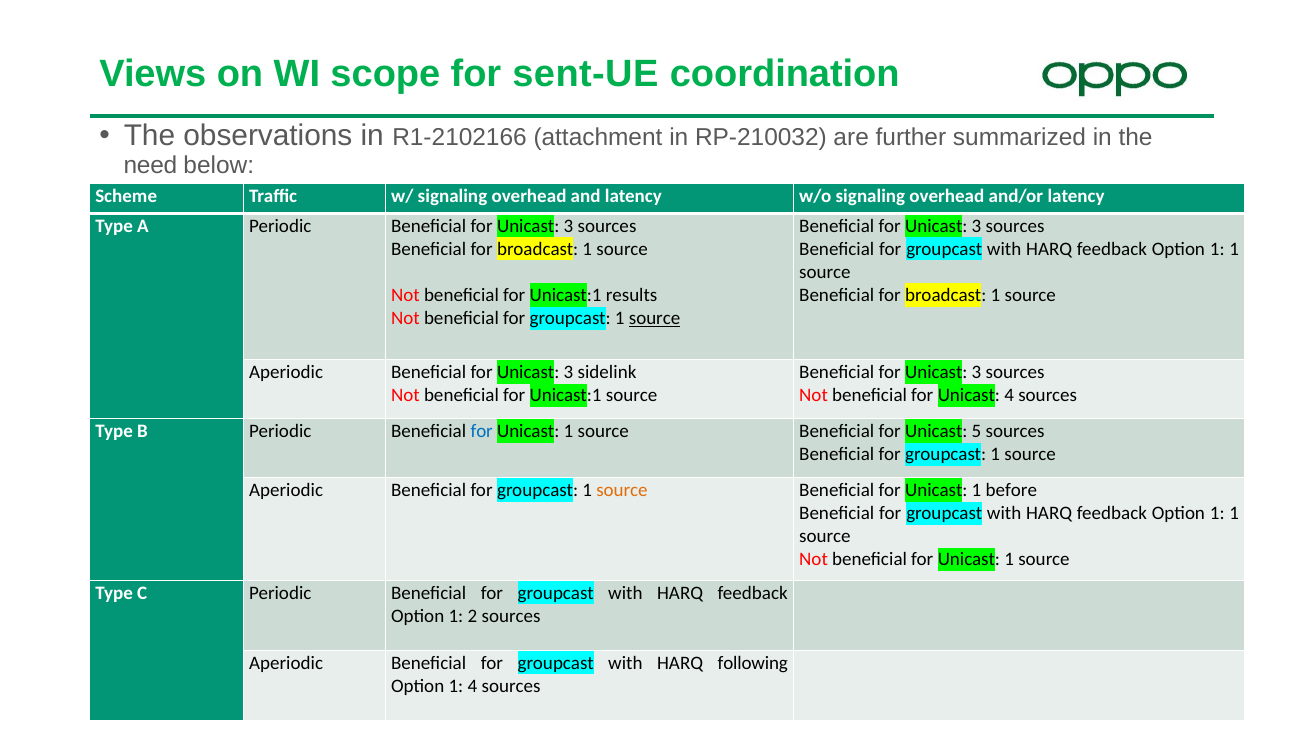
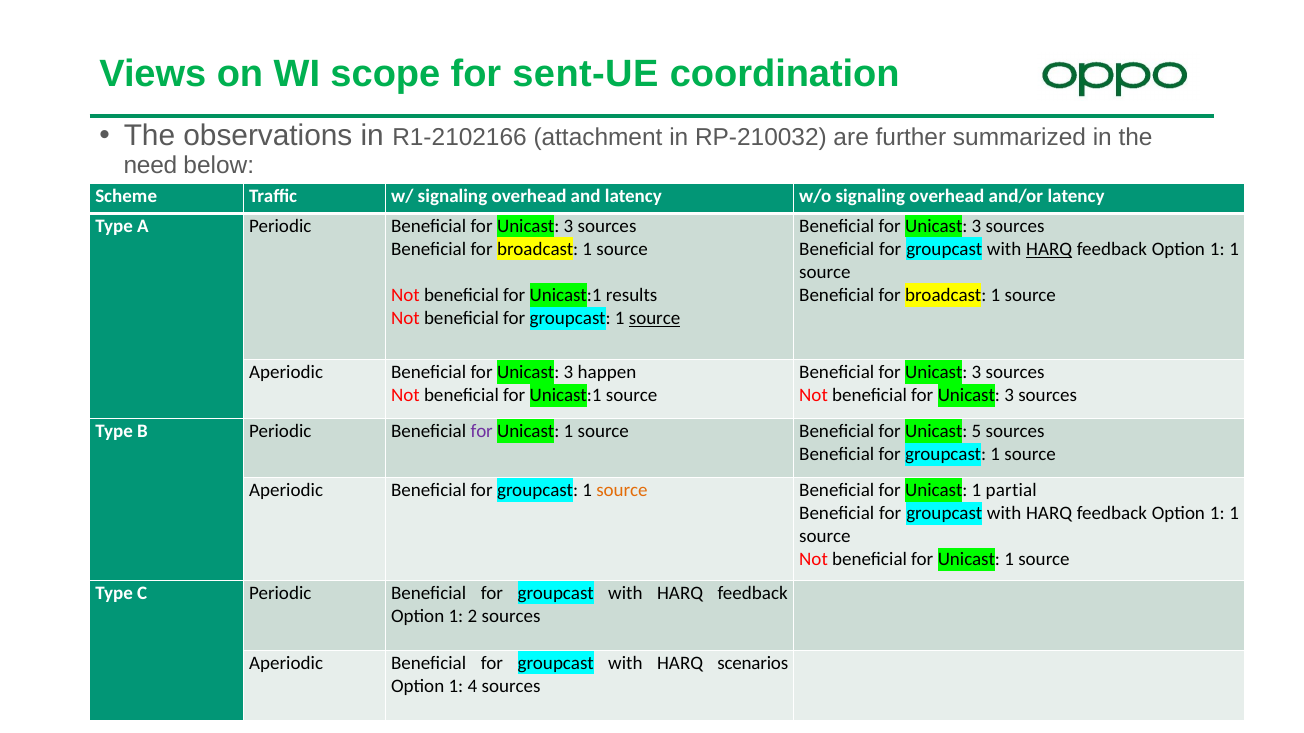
HARQ at (1049, 249) underline: none -> present
sidelink: sidelink -> happen
4 at (1009, 396): 4 -> 3
for at (482, 432) colour: blue -> purple
before: before -> partial
following: following -> scenarios
